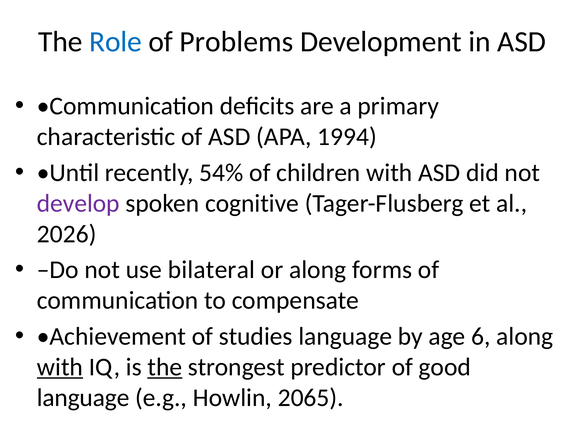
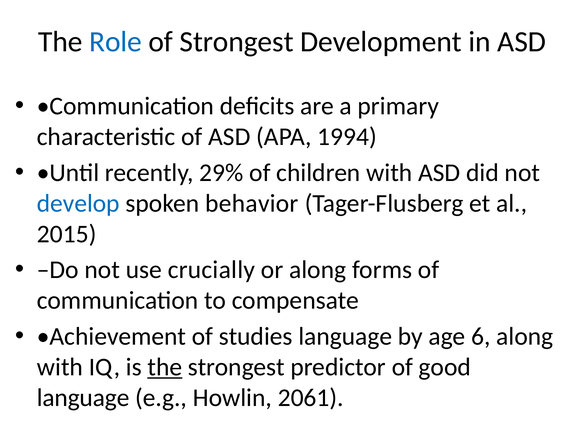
of Problems: Problems -> Strongest
54%: 54% -> 29%
develop colour: purple -> blue
cognitive: cognitive -> behavior
2026: 2026 -> 2015
bilateral: bilateral -> crucially
with at (60, 367) underline: present -> none
2065: 2065 -> 2061
